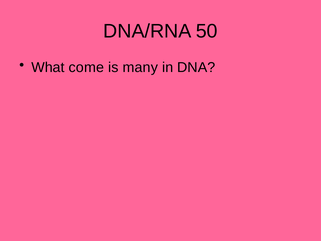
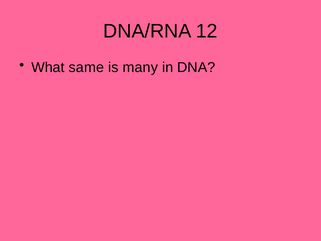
50: 50 -> 12
come: come -> same
